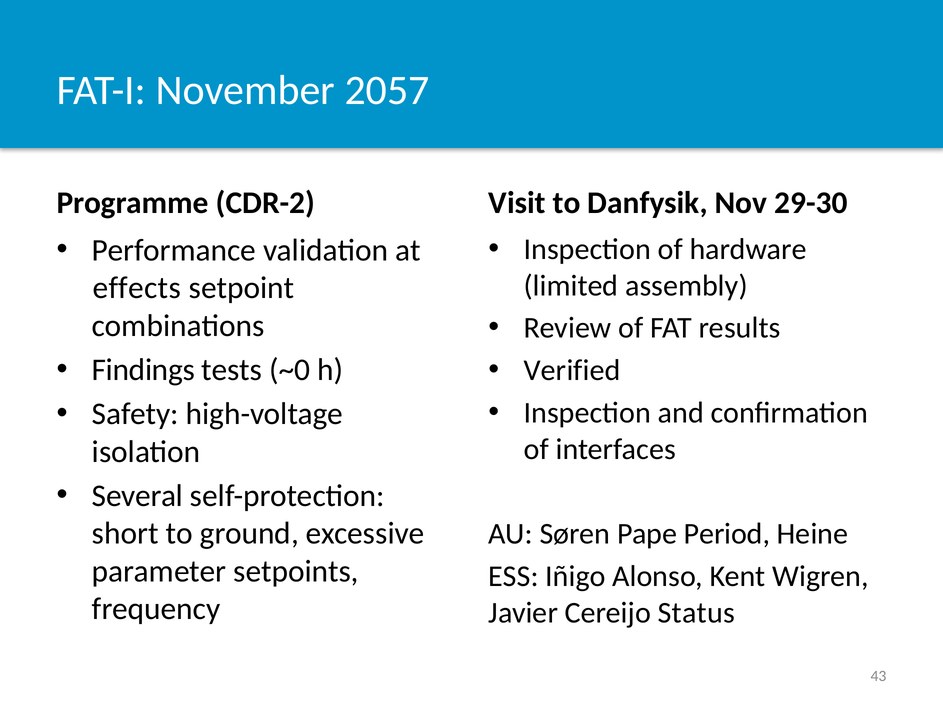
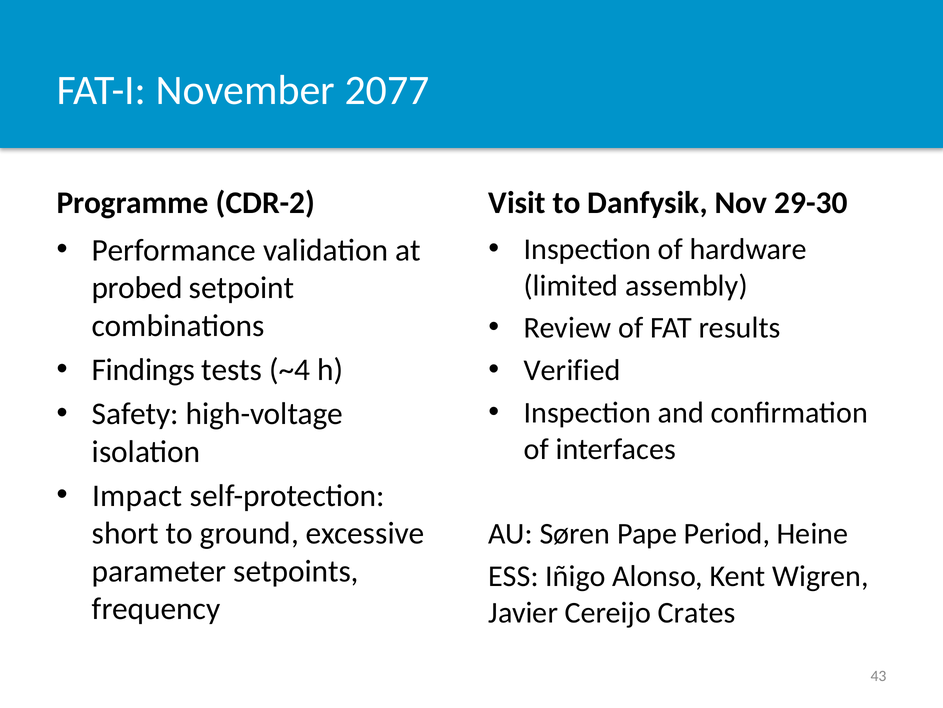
2057: 2057 -> 2077
effects: effects -> probed
~0: ~0 -> ~4
Several: Several -> Impact
Status: Status -> Crates
